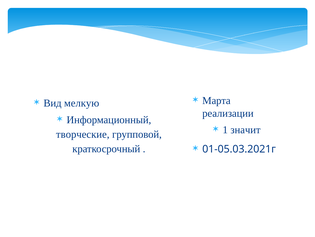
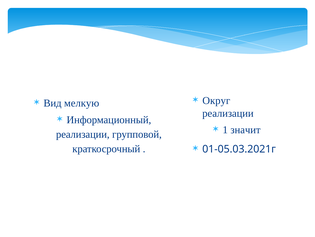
Марта: Марта -> Округ
творческие at (83, 134): творческие -> реализации
